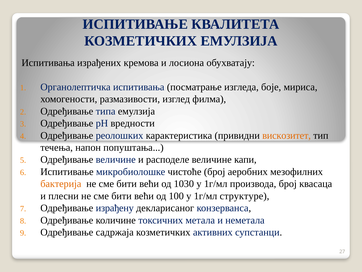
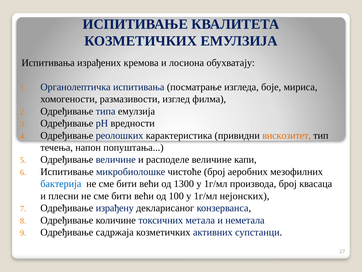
бактерија colour: orange -> blue
1030: 1030 -> 1300
структуре: структуре -> нејонских
